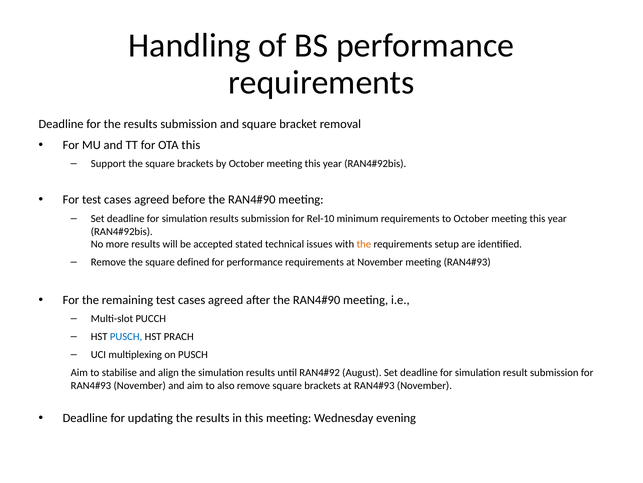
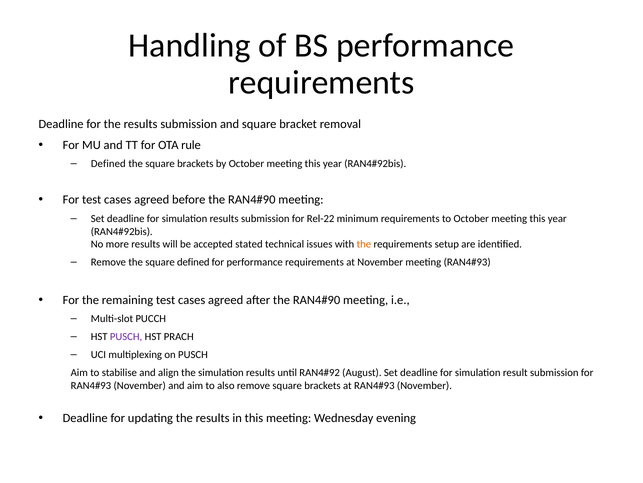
OTA this: this -> rule
Support at (108, 164): Support -> Defined
Rel-10: Rel-10 -> Rel-22
PUSCH at (126, 336) colour: blue -> purple
